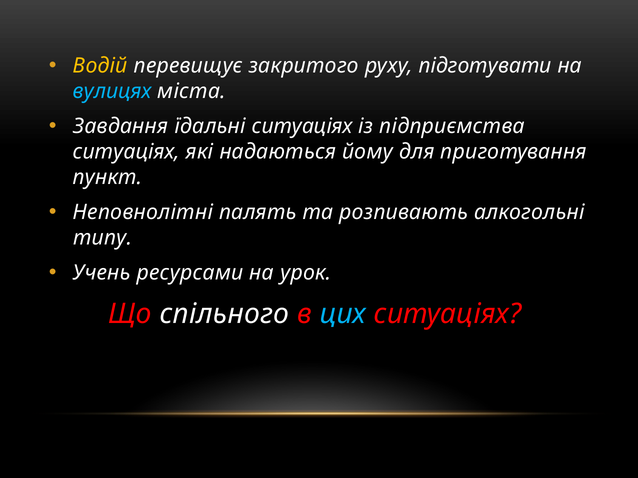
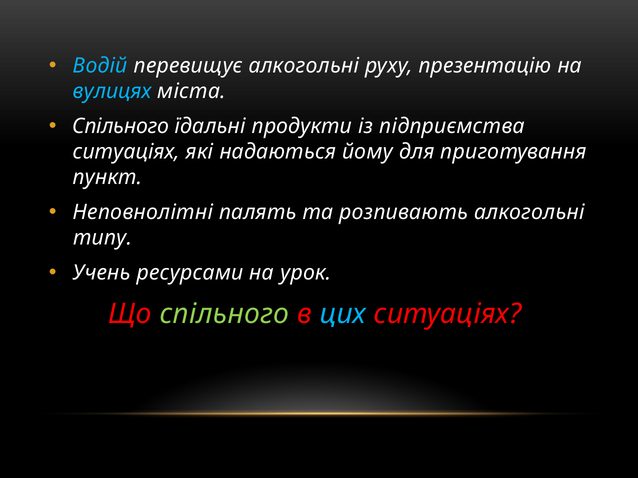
Водій colour: yellow -> light blue
перевищує закритого: закритого -> алкогольні
підготувати: підготувати -> презентацію
Завдання at (121, 126): Завдання -> Спільного
їдальні ситуаціях: ситуаціях -> продукти
спільного at (224, 314) colour: white -> light green
